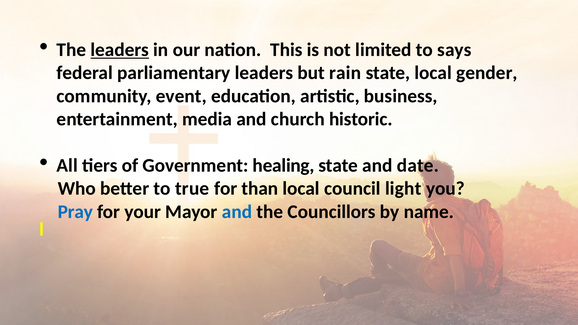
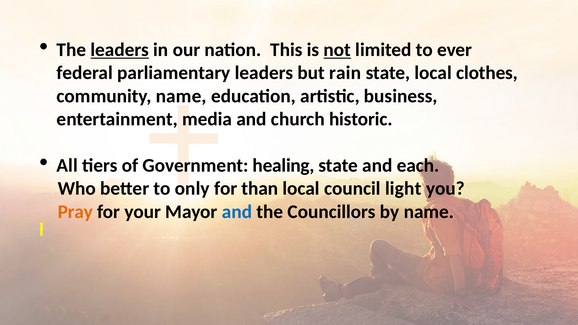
not underline: none -> present
says: says -> ever
gender: gender -> clothes
community event: event -> name
date: date -> each
true: true -> only
Pray colour: blue -> orange
